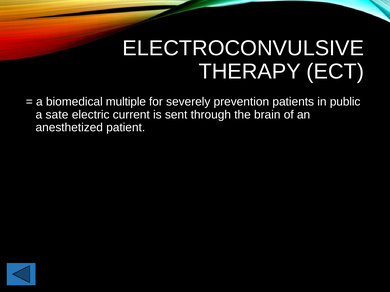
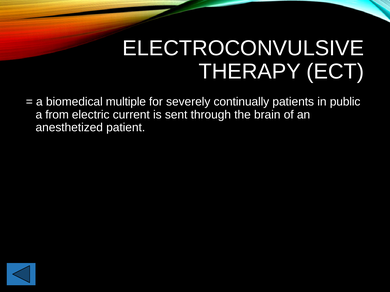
prevention: prevention -> continually
sate: sate -> from
